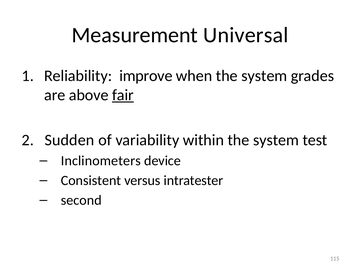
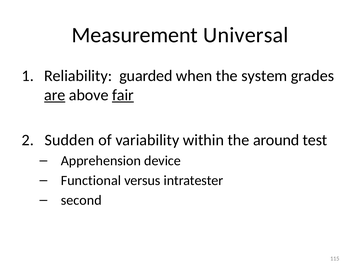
improve: improve -> guarded
are underline: none -> present
within the system: system -> around
Inclinometers: Inclinometers -> Apprehension
Consistent: Consistent -> Functional
